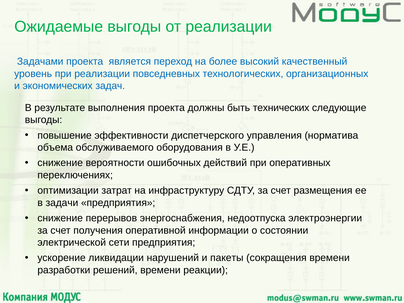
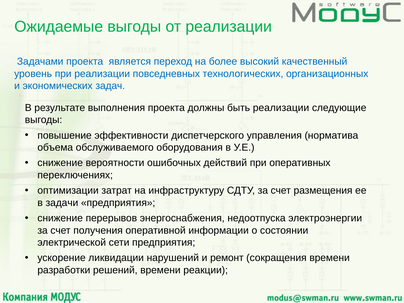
быть технических: технических -> реализации
пакеты: пакеты -> ремонт
